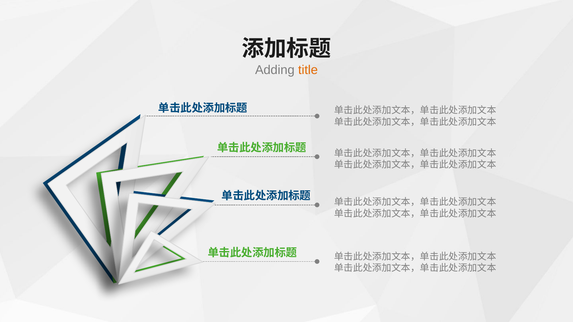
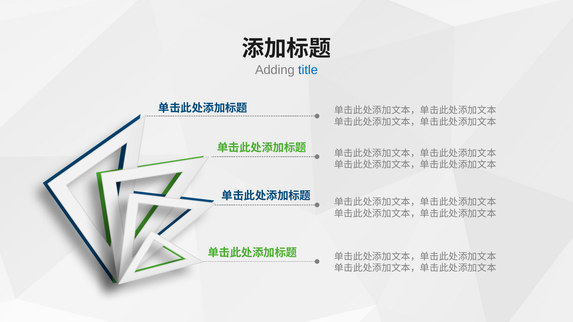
title colour: orange -> blue
